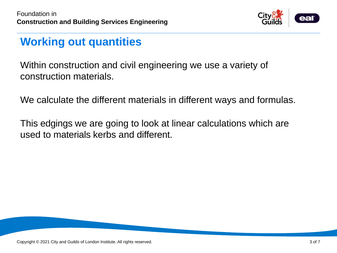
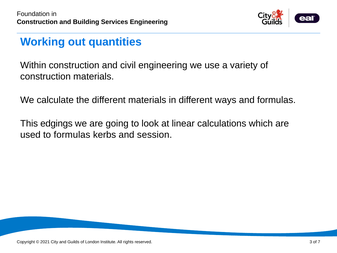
to materials: materials -> formulas
and different: different -> session
